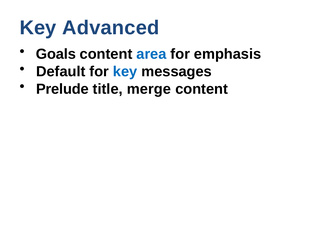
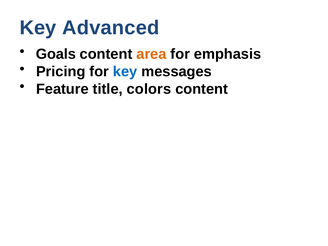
area colour: blue -> orange
Default: Default -> Pricing
Prelude: Prelude -> Feature
merge: merge -> colors
